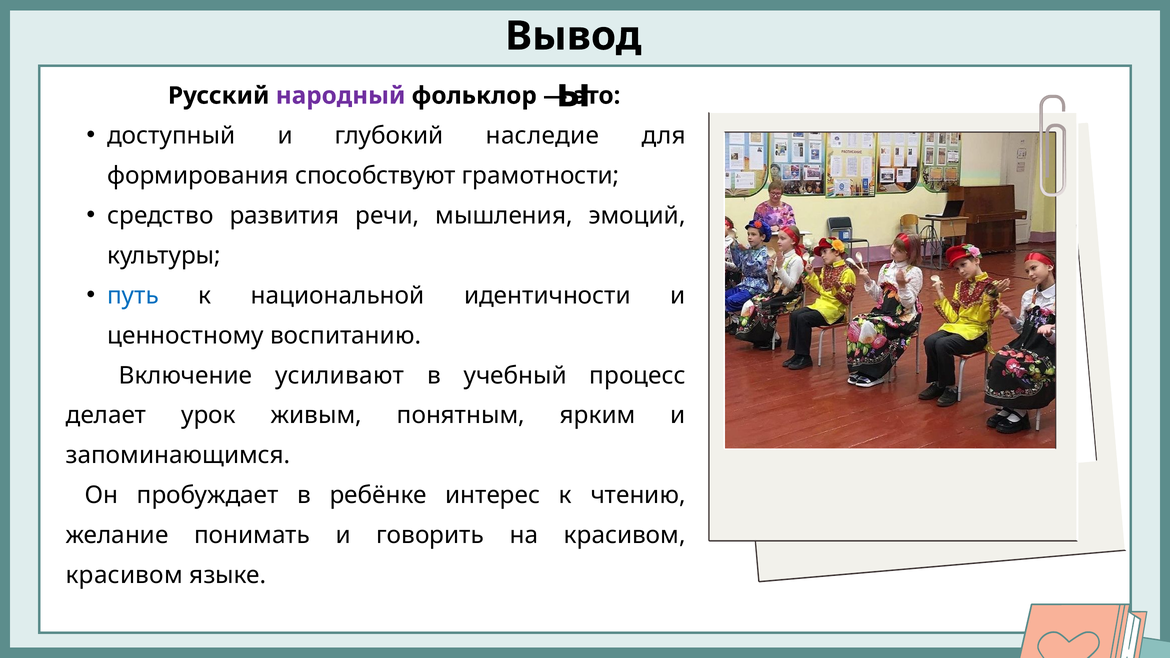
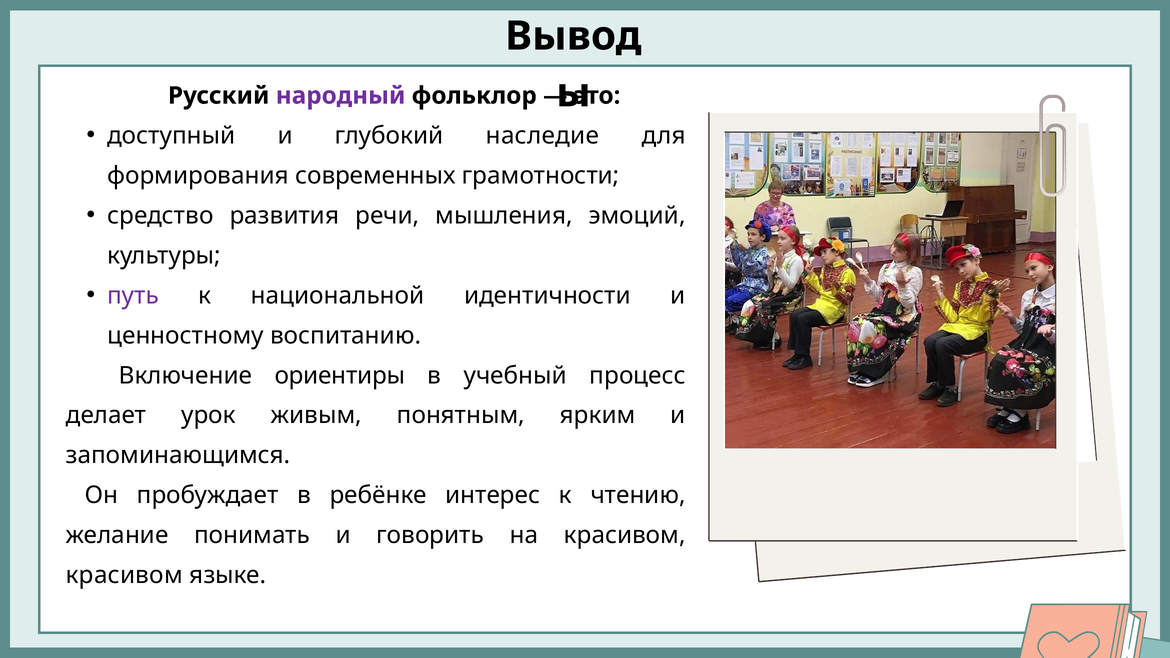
способствуют: способствуют -> современных
путь colour: blue -> purple
усиливают: усиливают -> ориентиры
